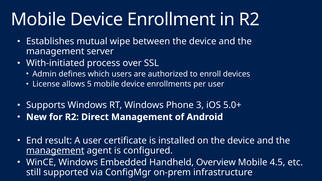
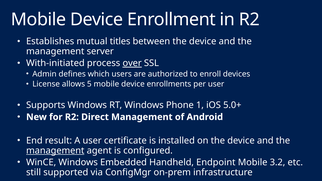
wipe: wipe -> titles
over underline: none -> present
3: 3 -> 1
Overview: Overview -> Endpoint
4.5: 4.5 -> 3.2
